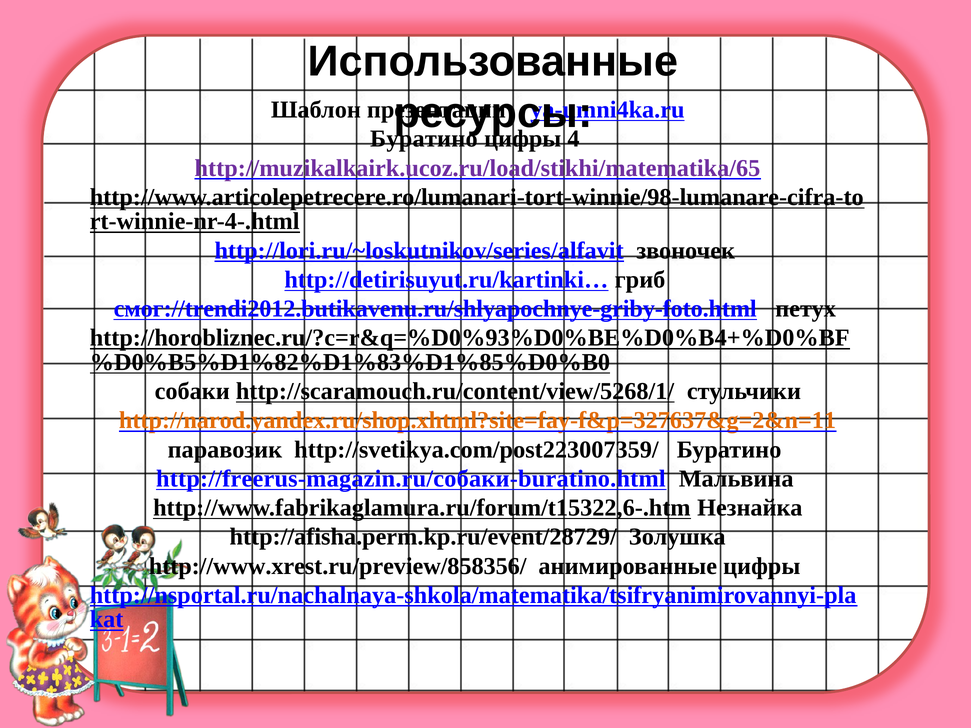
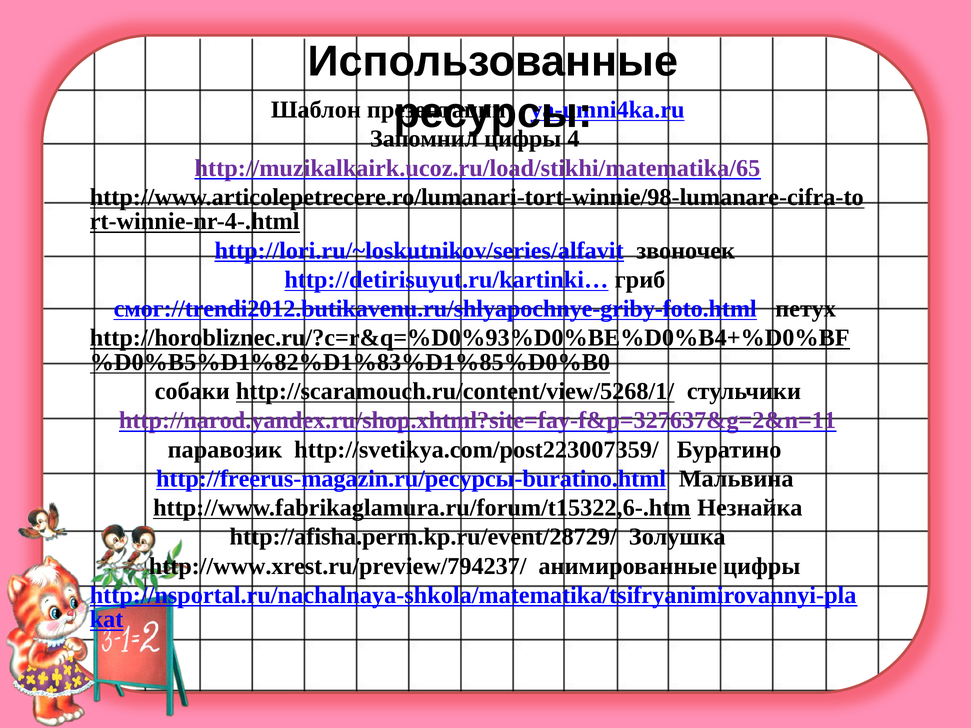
Буратино at (424, 139): Буратино -> Запомнил
http://narod.yandex.ru/shop.xhtml?site=fay-f&p=327637&g=2&n=11 colour: orange -> purple
http://freerus-magazin.ru/собаки-buratino.html: http://freerus-magazin.ru/собаки-buratino.html -> http://freerus-magazin.ru/ресурсы-buratino.html
http://www.xrest.ru/preview/858356/: http://www.xrest.ru/preview/858356/ -> http://www.xrest.ru/preview/794237/
